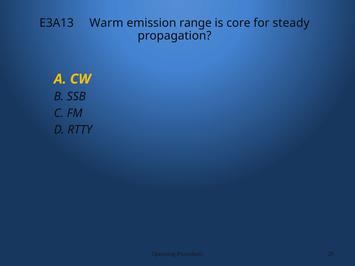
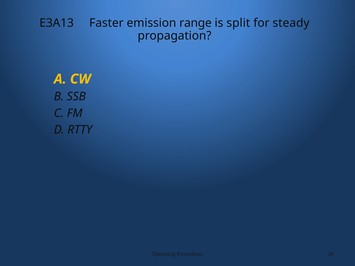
Warm: Warm -> Faster
core: core -> split
